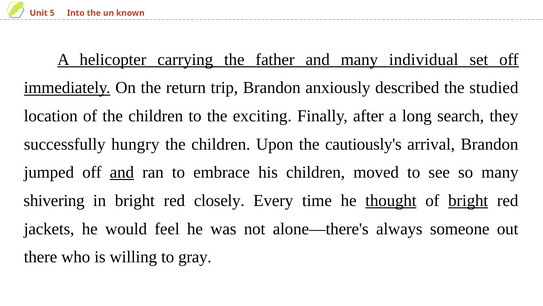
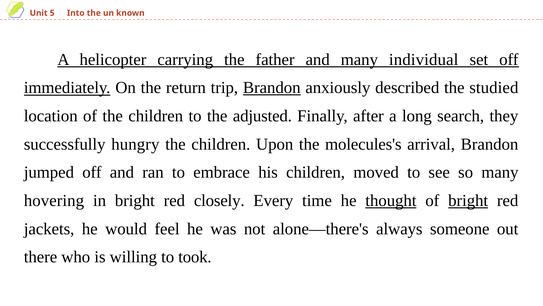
Brandon at (272, 88) underline: none -> present
exciting: exciting -> adjusted
cautiously's: cautiously's -> molecules's
and at (122, 172) underline: present -> none
shivering: shivering -> hovering
gray: gray -> took
